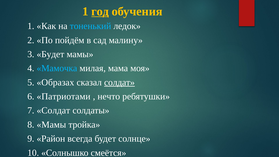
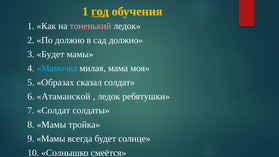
тоненький colour: light blue -> pink
По пойдём: пойдём -> должно
сад малину: малину -> должно
солдат at (119, 82) underline: present -> none
Патриотами: Патриотами -> Атаманской
нечто at (109, 96): нечто -> ледок
9 Район: Район -> Мамы
